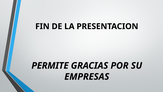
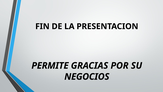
EMPRESAS: EMPRESAS -> NEGOCIOS
